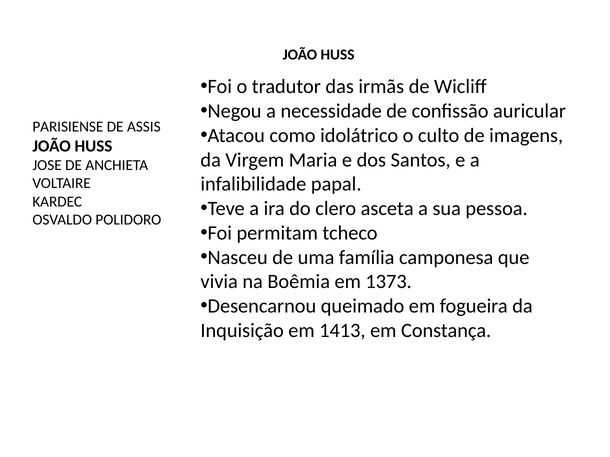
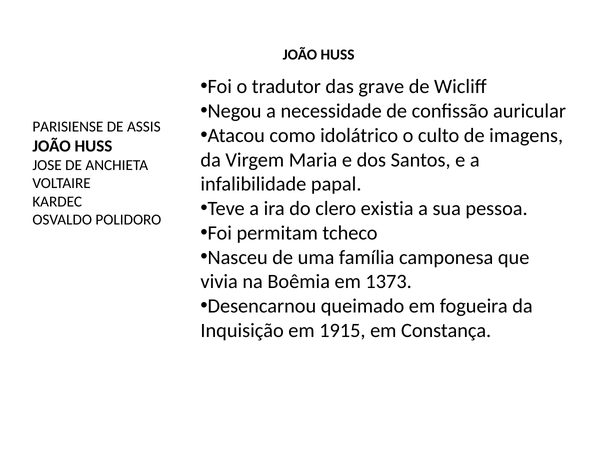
irmãs: irmãs -> grave
asceta: asceta -> existia
1413: 1413 -> 1915
